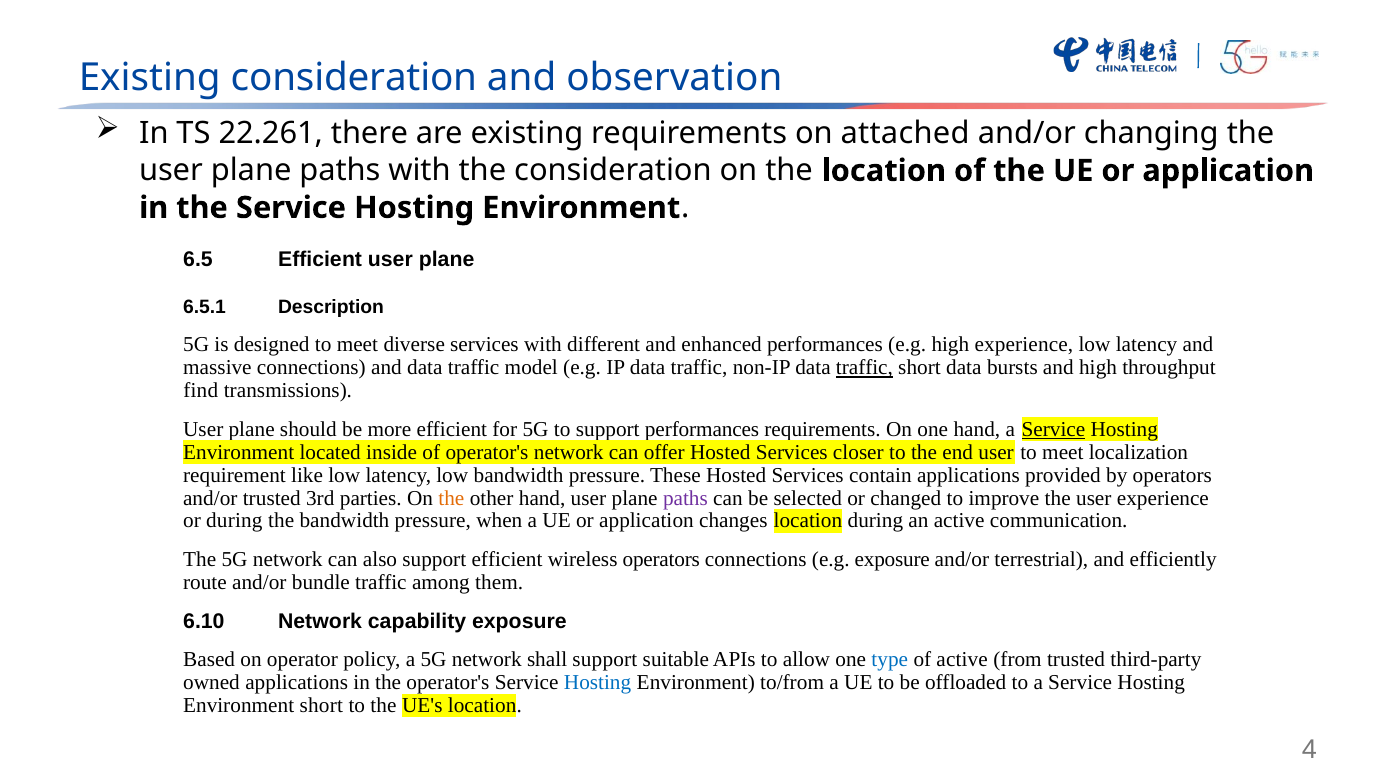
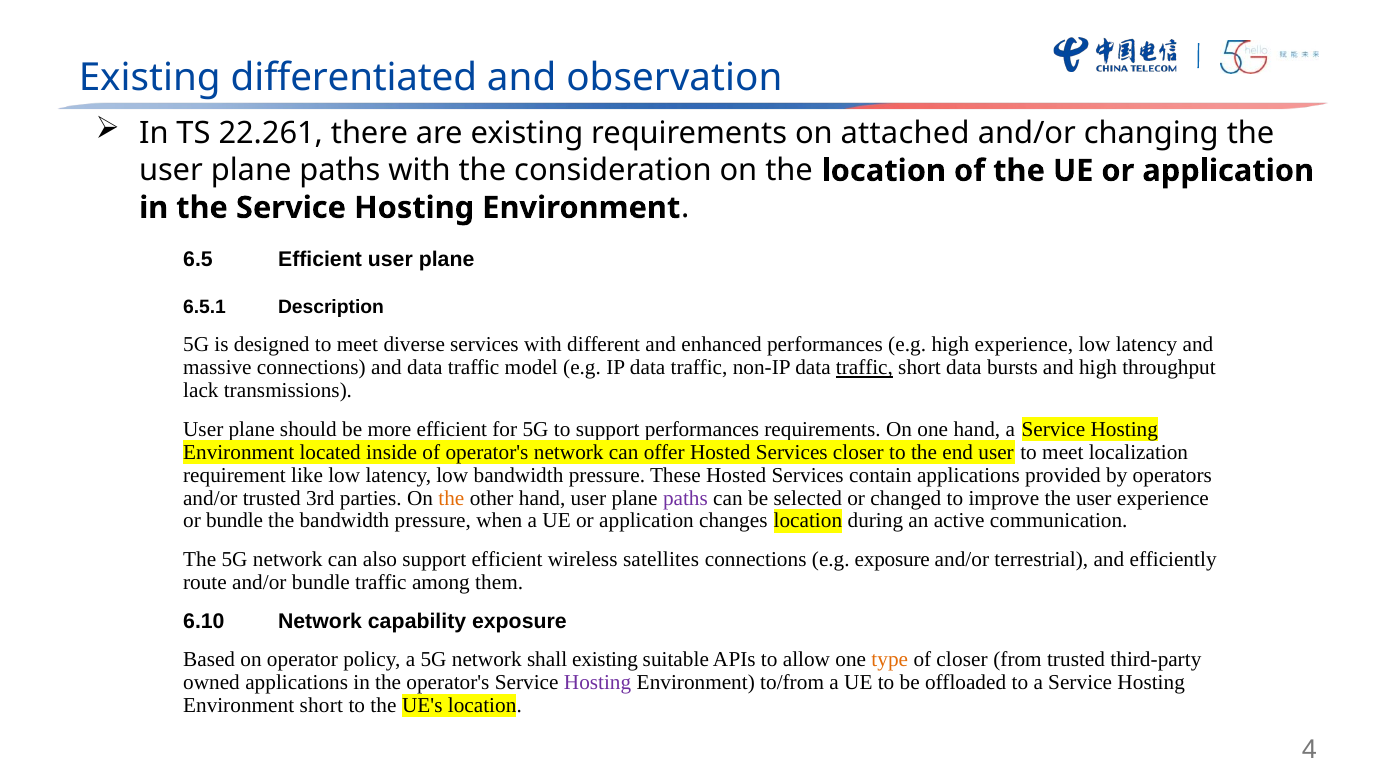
Existing consideration: consideration -> differentiated
find: find -> lack
Service at (1053, 429) underline: present -> none
or during: during -> bundle
wireless operators: operators -> satellites
shall support: support -> existing
type colour: blue -> orange
of active: active -> closer
Hosting at (598, 683) colour: blue -> purple
